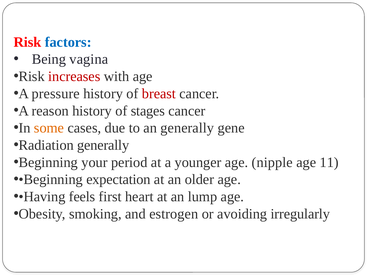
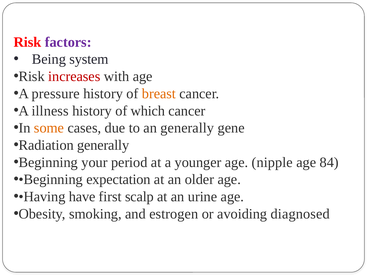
factors colour: blue -> purple
vagina: vagina -> system
breast colour: red -> orange
reason: reason -> illness
stages: stages -> which
11: 11 -> 84
feels: feels -> have
heart: heart -> scalp
lump: lump -> urine
irregularly: irregularly -> diagnosed
